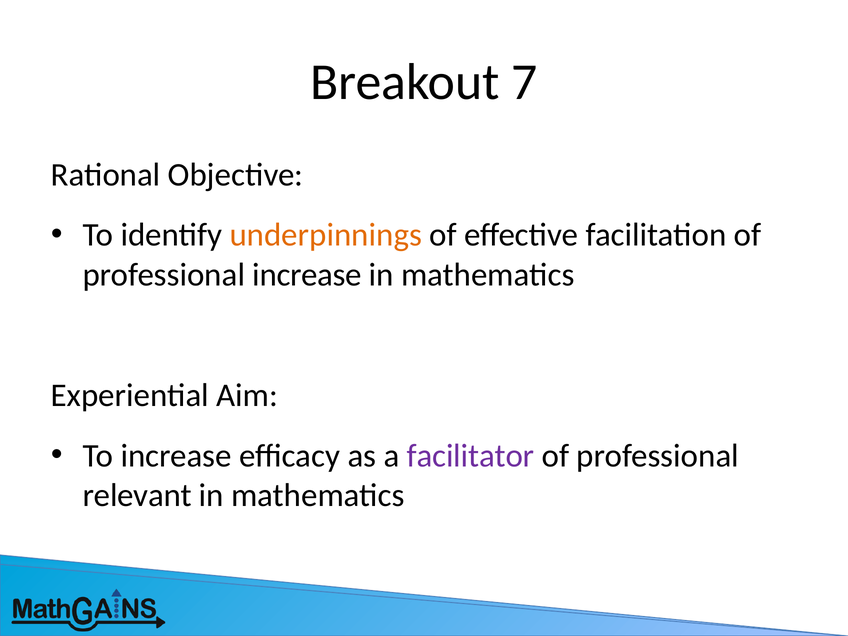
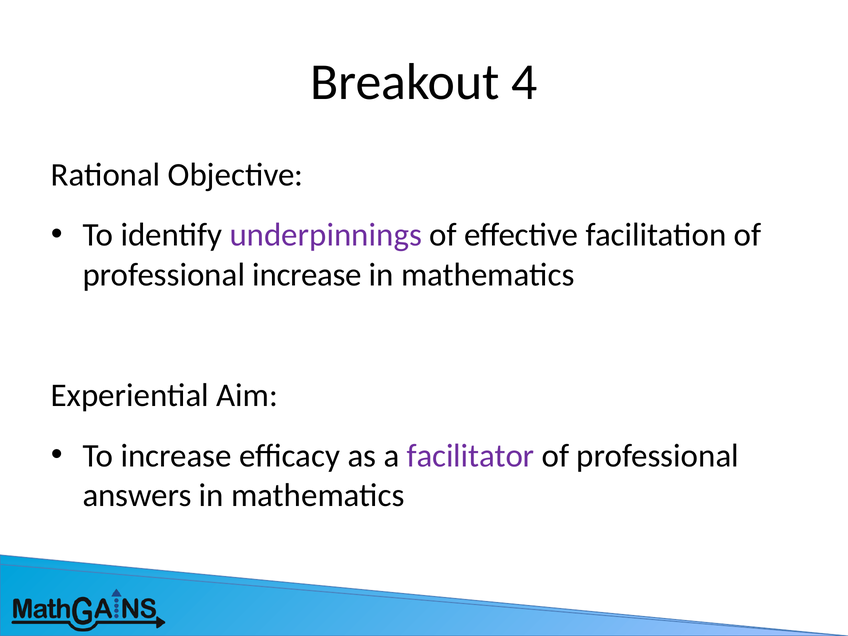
7: 7 -> 4
underpinnings colour: orange -> purple
relevant: relevant -> answers
